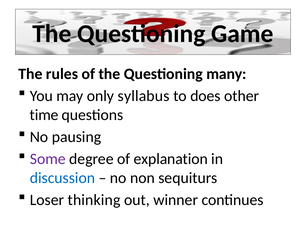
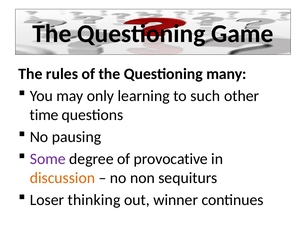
syllabus: syllabus -> learning
does: does -> such
explanation: explanation -> provocative
discussion colour: blue -> orange
